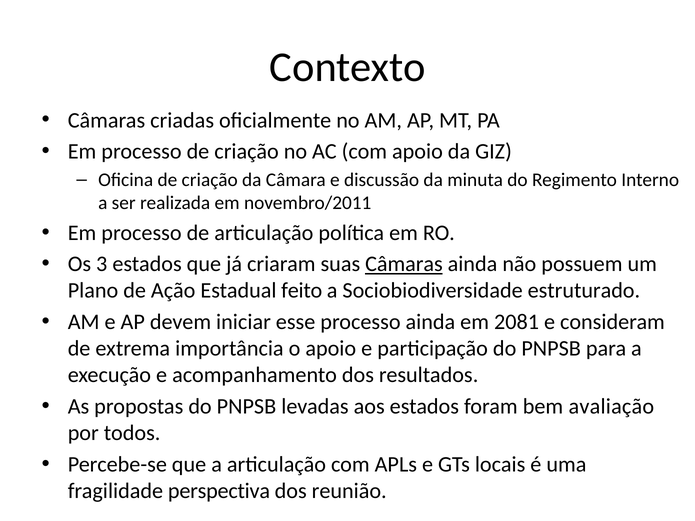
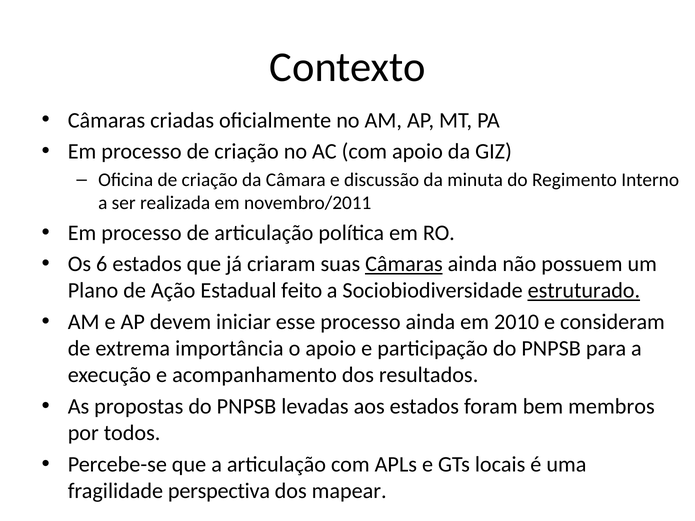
3: 3 -> 6
estruturado underline: none -> present
2081: 2081 -> 2010
avaliação: avaliação -> membros
reunião: reunião -> mapear
